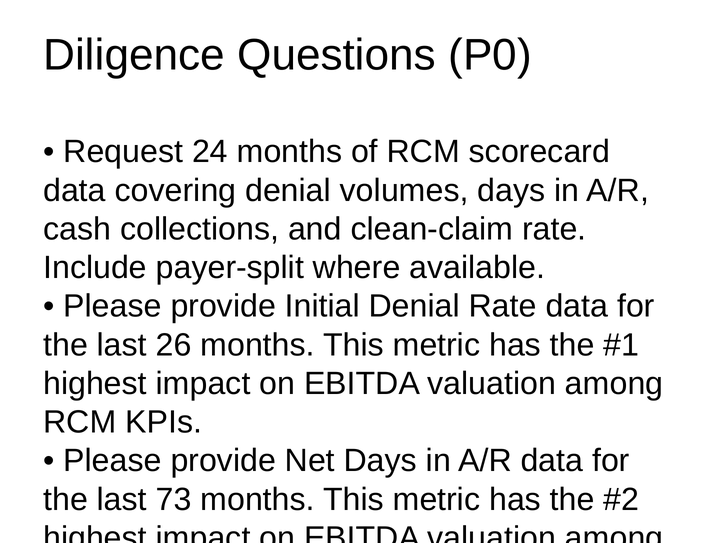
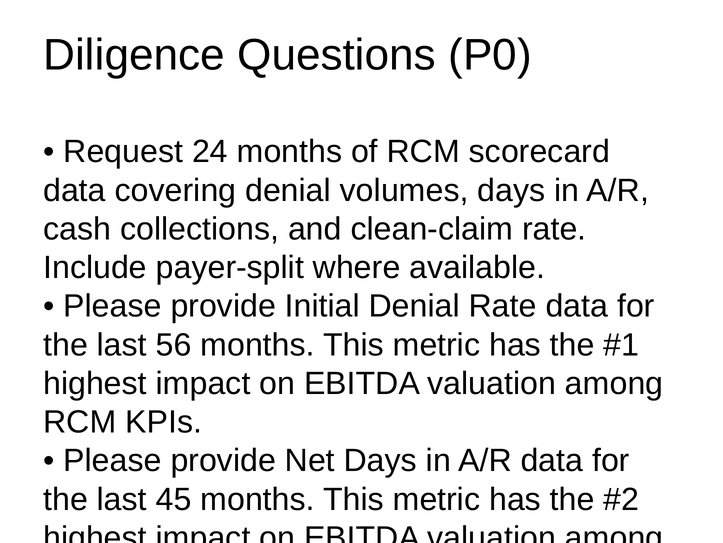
26: 26 -> 56
73: 73 -> 45
